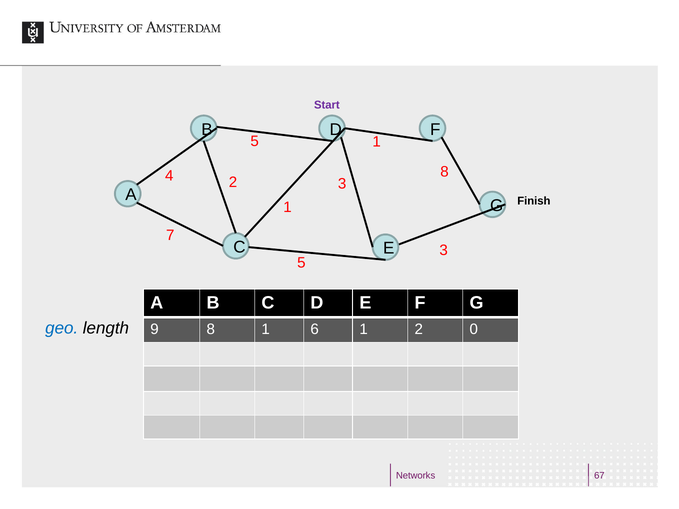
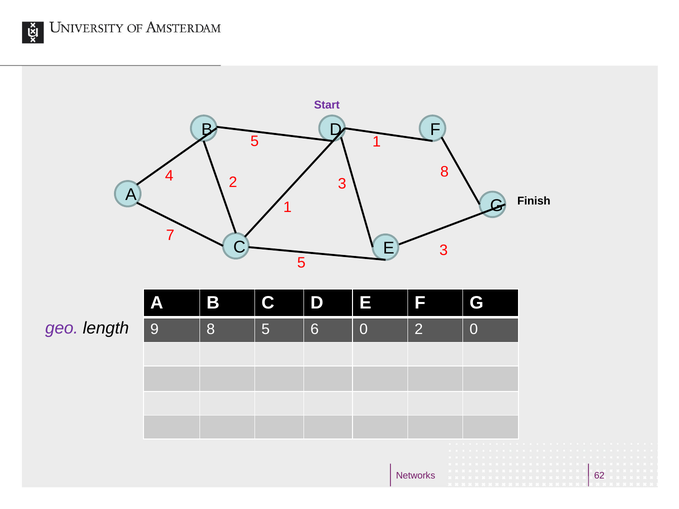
geo colour: blue -> purple
9 8 1: 1 -> 5
6 1: 1 -> 0
67: 67 -> 62
